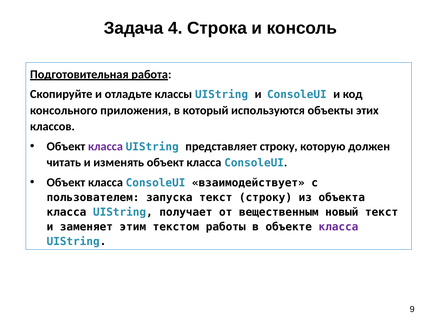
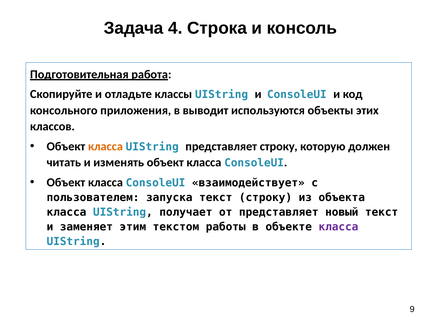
который: который -> выводит
класса at (105, 146) colour: purple -> orange
от вещественным: вещественным -> представляет
